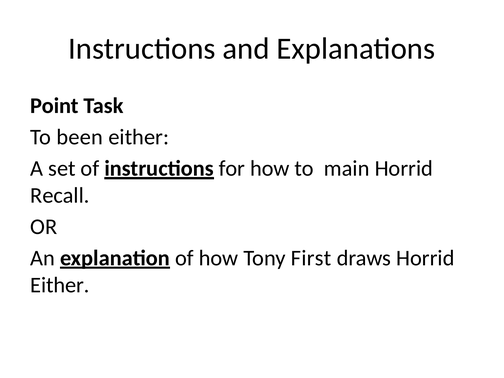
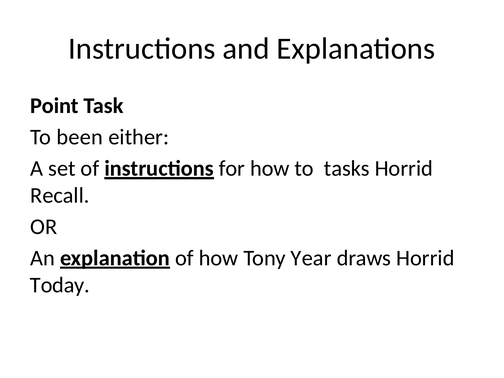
main: main -> tasks
First: First -> Year
Either at (60, 285): Either -> Today
